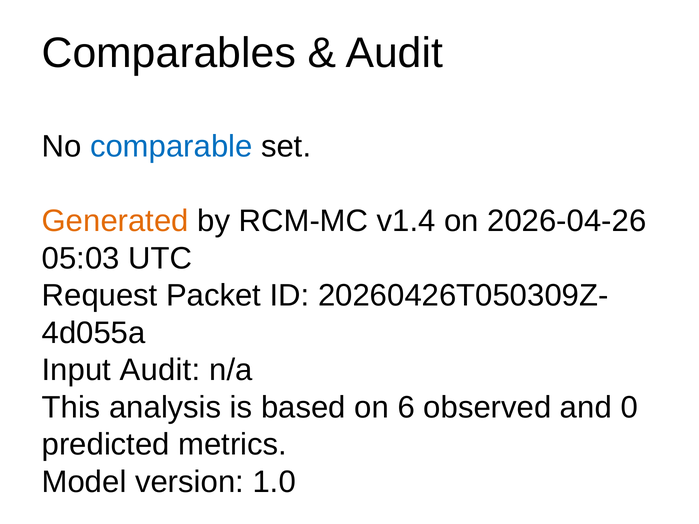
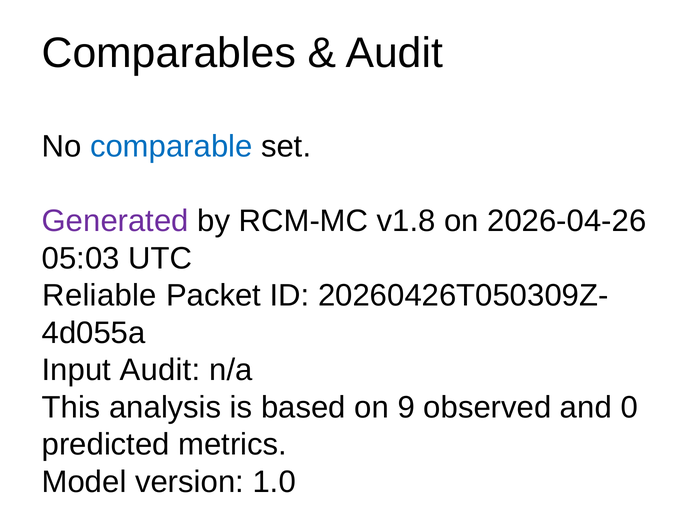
Generated colour: orange -> purple
v1.4: v1.4 -> v1.8
Request: Request -> Reliable
6: 6 -> 9
